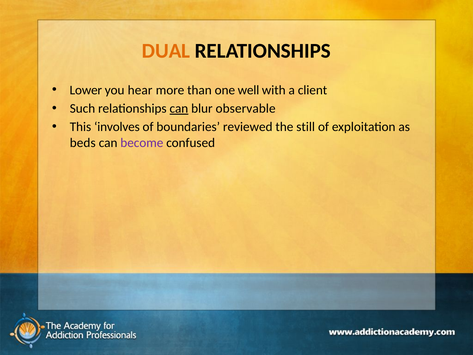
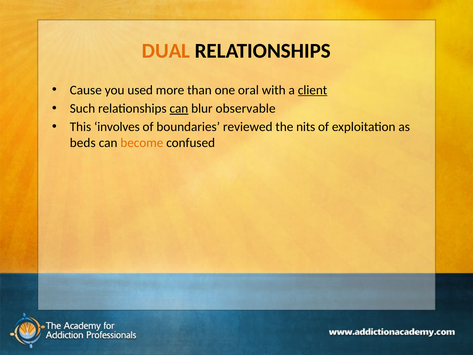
Lower: Lower -> Cause
hear: hear -> used
well: well -> oral
client underline: none -> present
still: still -> nits
become colour: purple -> orange
